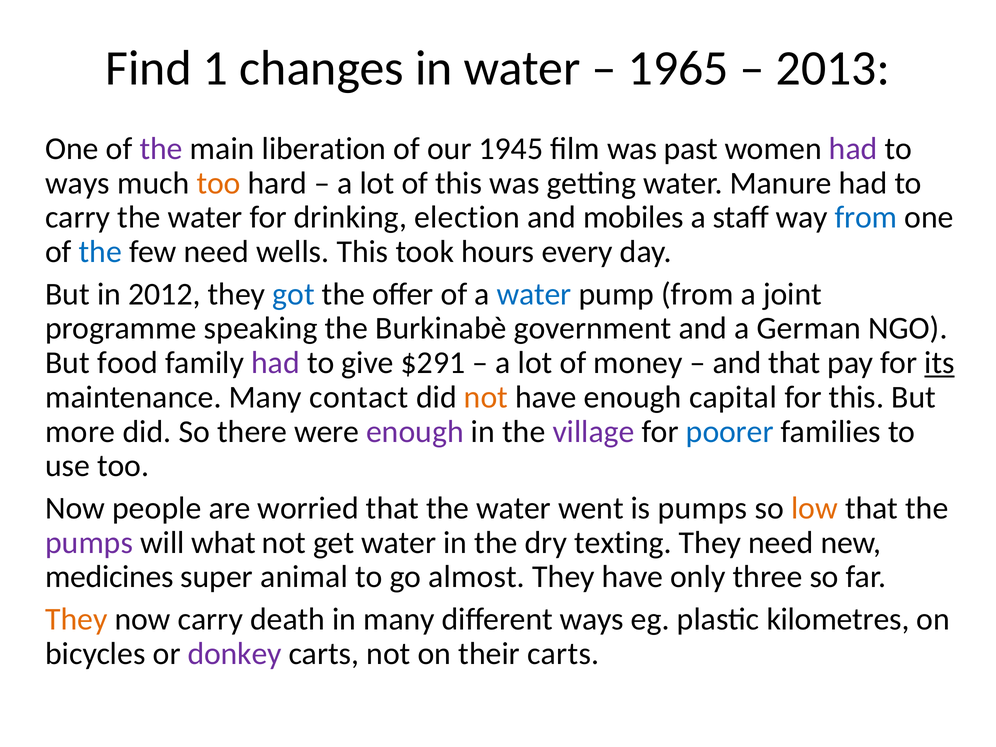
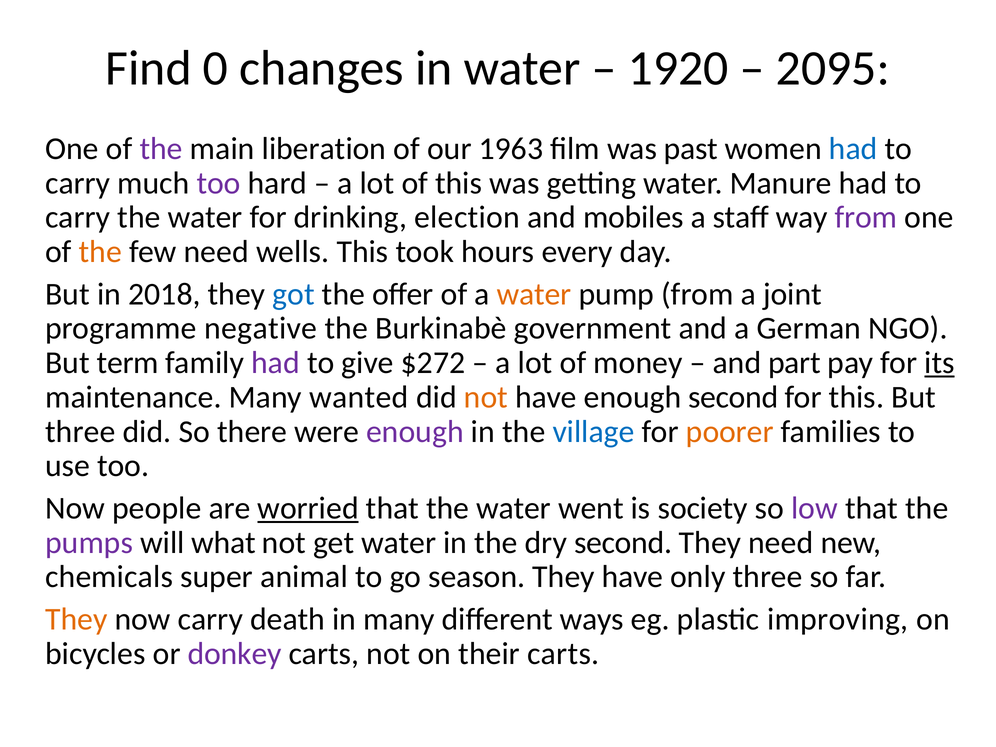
1: 1 -> 0
1965: 1965 -> 1920
2013: 2013 -> 2095
1945: 1945 -> 1963
had at (853, 149) colour: purple -> blue
ways at (78, 183): ways -> carry
too at (219, 183) colour: orange -> purple
from at (866, 217) colour: blue -> purple
the at (100, 252) colour: blue -> orange
2012: 2012 -> 2018
water at (534, 294) colour: blue -> orange
speaking: speaking -> negative
food: food -> term
$291: $291 -> $272
and that: that -> part
contact: contact -> wanted
enough capital: capital -> second
more at (80, 432): more -> three
village colour: purple -> blue
poorer colour: blue -> orange
worried underline: none -> present
is pumps: pumps -> society
low colour: orange -> purple
dry texting: texting -> second
medicines: medicines -> chemicals
almost: almost -> season
kilometres: kilometres -> improving
